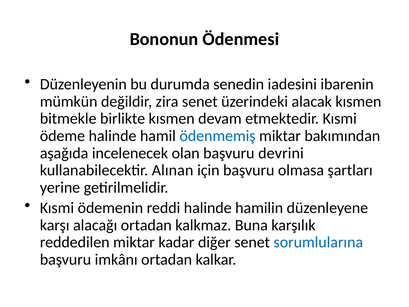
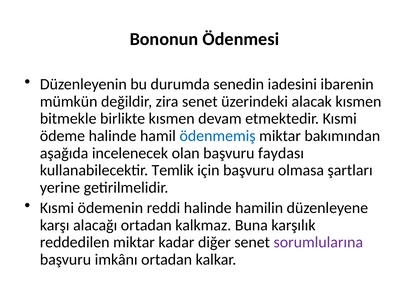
devrini: devrini -> faydası
Alınan: Alınan -> Temlik
sorumlularına colour: blue -> purple
